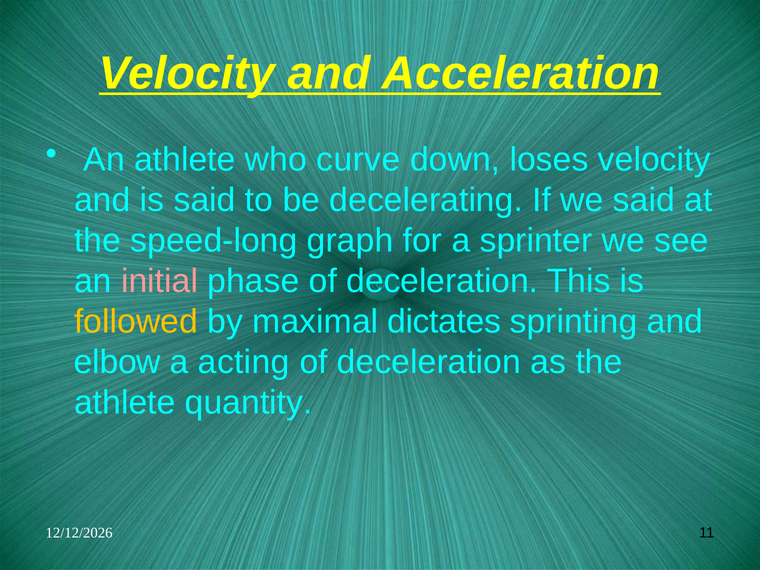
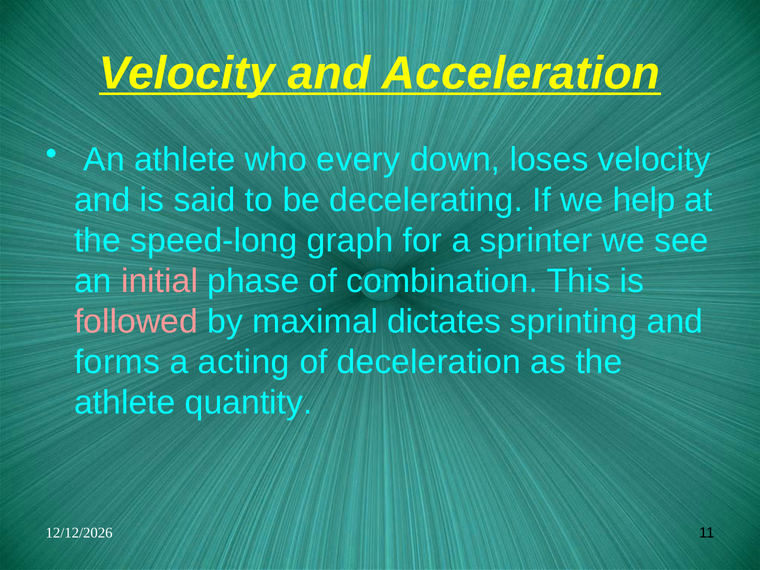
curve: curve -> every
we said: said -> help
phase of deceleration: deceleration -> combination
followed colour: yellow -> pink
elbow: elbow -> forms
